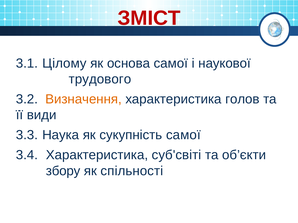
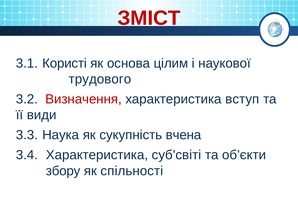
Цілому: Цілому -> Користі
основа самої: самої -> цілим
Визначення colour: orange -> red
голов: голов -> вступ
сукупність самої: самої -> вчена
